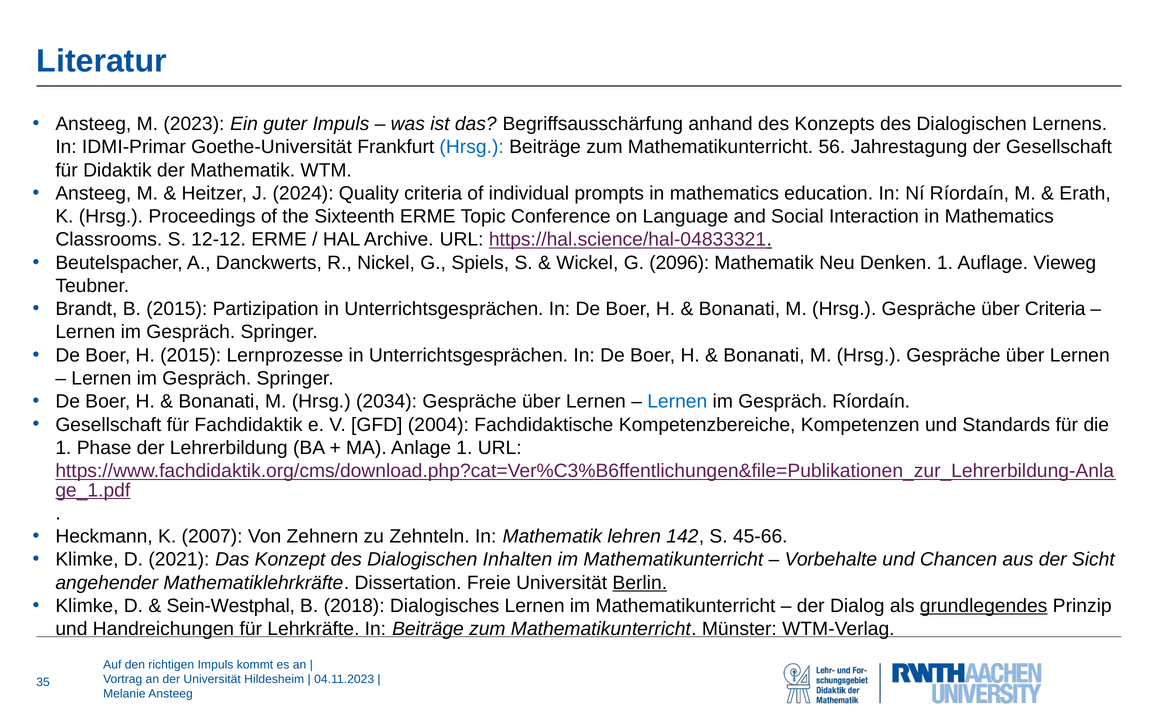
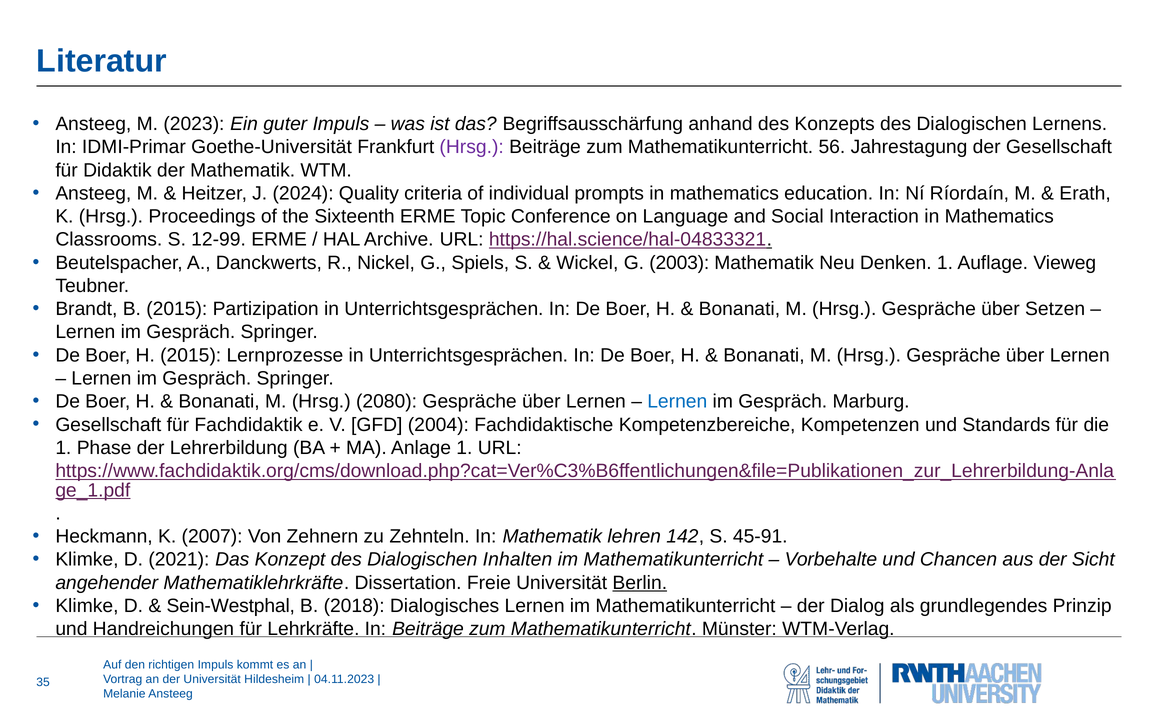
Hrsg at (472, 147) colour: blue -> purple
12-12: 12-12 -> 12-99
2096: 2096 -> 2003
über Criteria: Criteria -> Setzen
2034: 2034 -> 2080
Gespräch Ríordaín: Ríordaín -> Marburg
45-66: 45-66 -> 45-91
grundlegendes underline: present -> none
